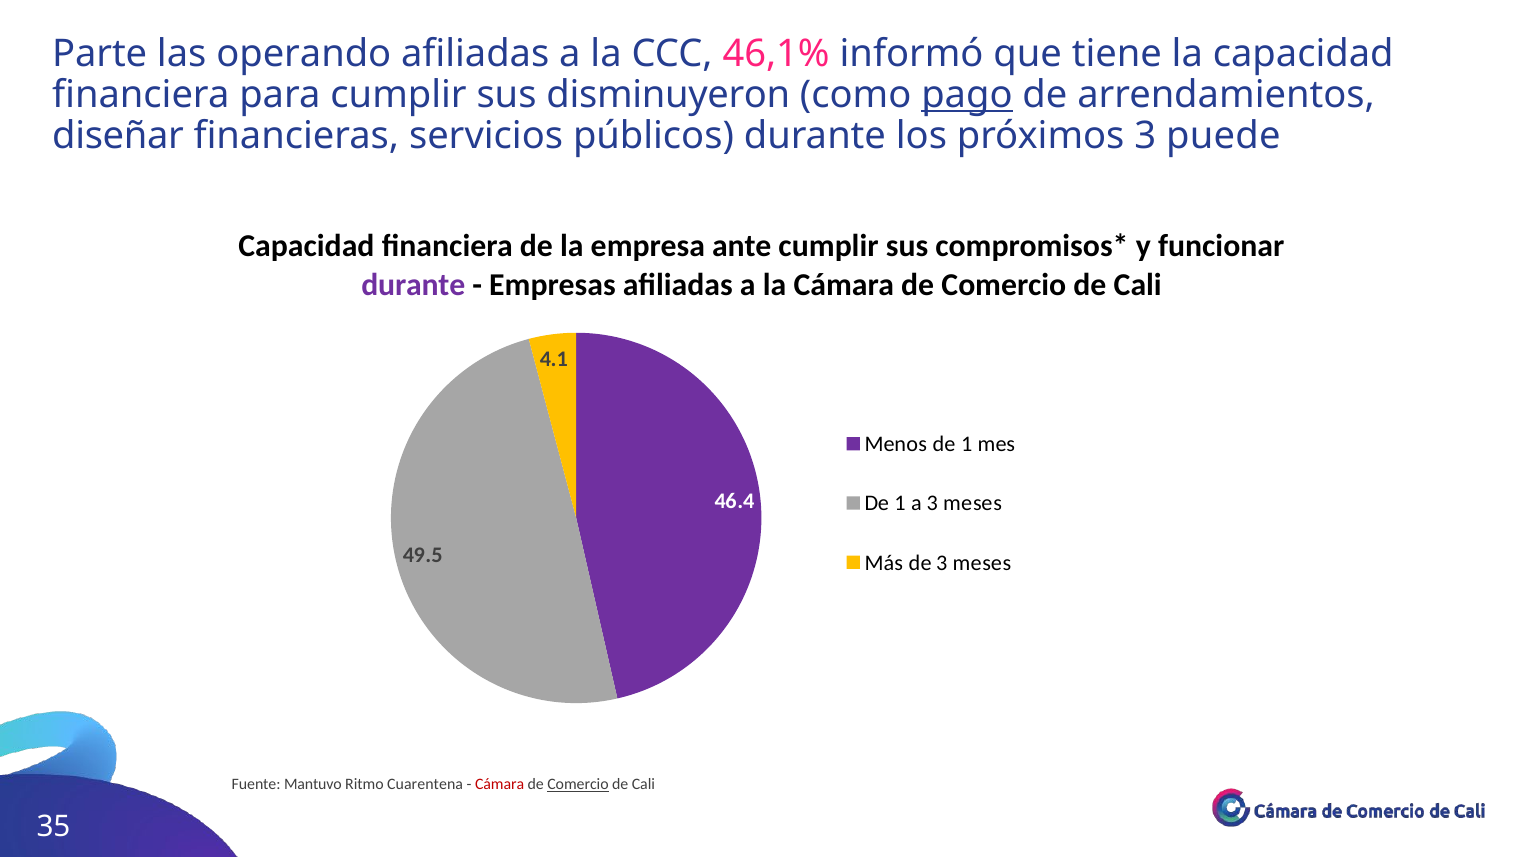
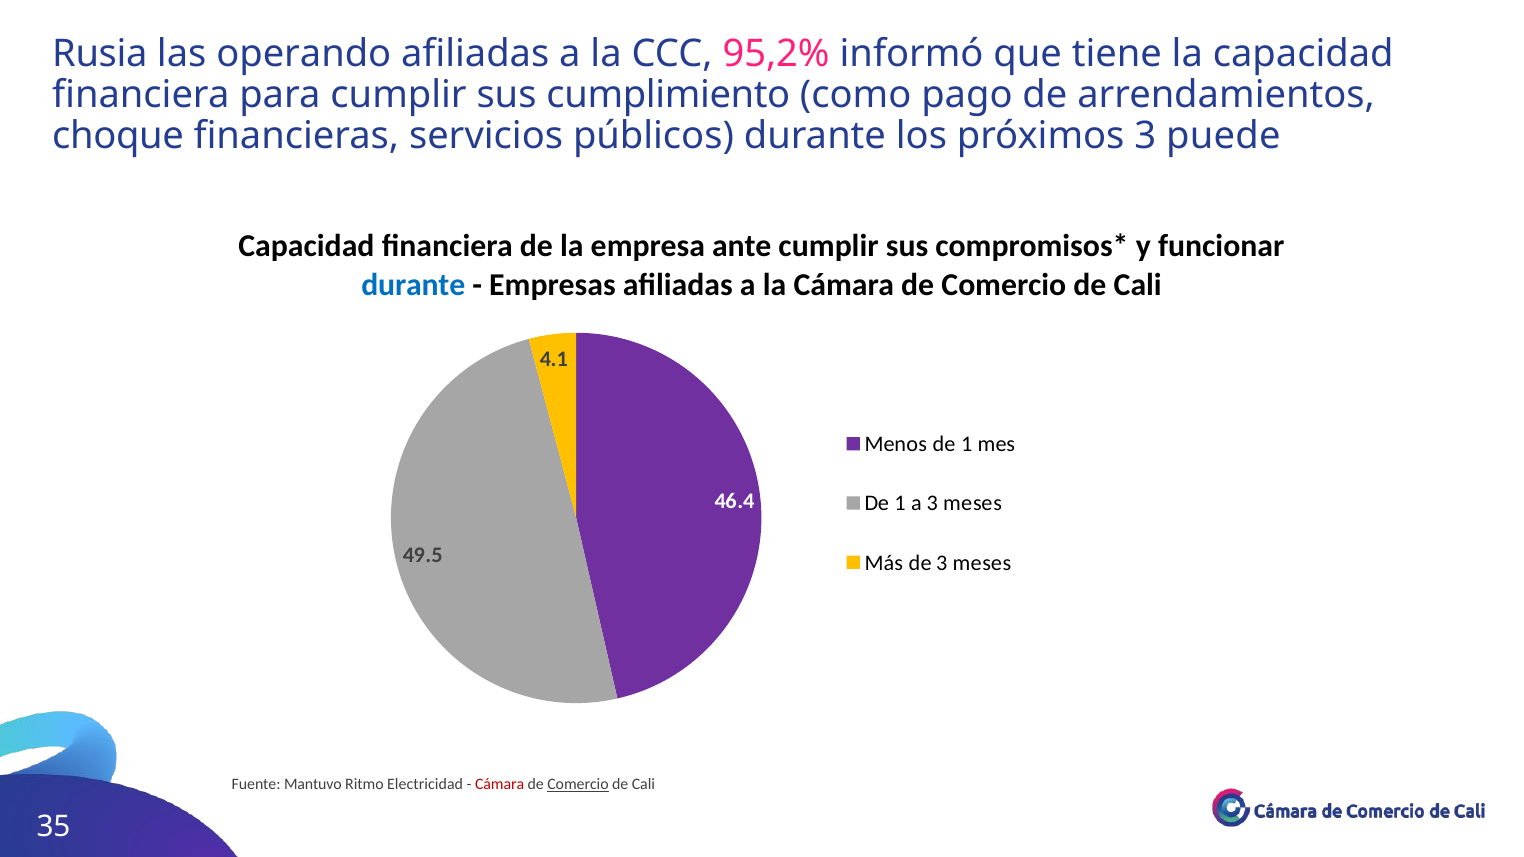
Parte: Parte -> Rusia
46,1%: 46,1% -> 95,2%
disminuyeron: disminuyeron -> cumplimiento
pago underline: present -> none
diseñar: diseñar -> choque
durante at (413, 285) colour: purple -> blue
Cuarentena: Cuarentena -> Electricidad
